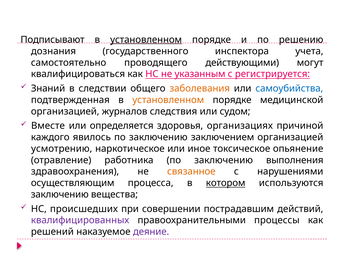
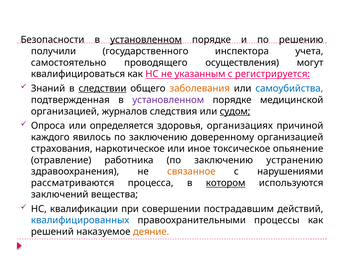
Подписывают: Подписывают -> Безопасности
дознания: дознания -> получили
действующими: действующими -> осуществления
следствии underline: none -> present
установленном at (168, 100) colour: orange -> purple
судом underline: none -> present
Вместе: Вместе -> Опроса
заключением: заключением -> доверенному
усмотрению: усмотрению -> страхования
выполнения: выполнения -> устранению
осуществляющим: осуществляющим -> рассматриваются
заключению at (60, 195): заключению -> заключений
происшедших: происшедших -> квалификации
квалифицированных colour: purple -> blue
деяние colour: purple -> orange
